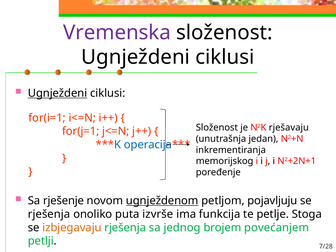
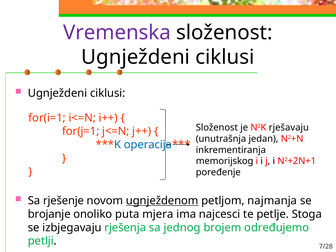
Ugnježdeni at (58, 93) underline: present -> none
pojavljuju: pojavljuju -> najmanja
rješenja at (49, 214): rješenja -> brojanje
izvrše: izvrše -> mjera
funkcija: funkcija -> najcesci
izbjegavaju colour: orange -> black
povećanjem: povećanjem -> određujemo
